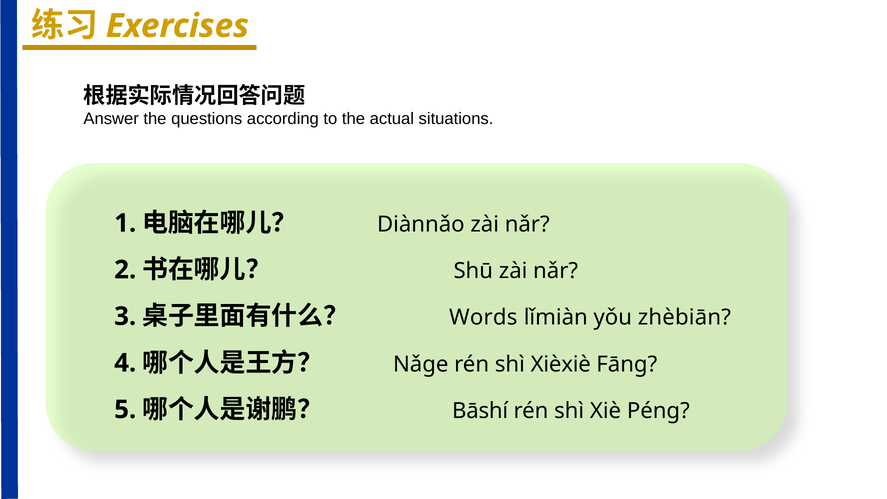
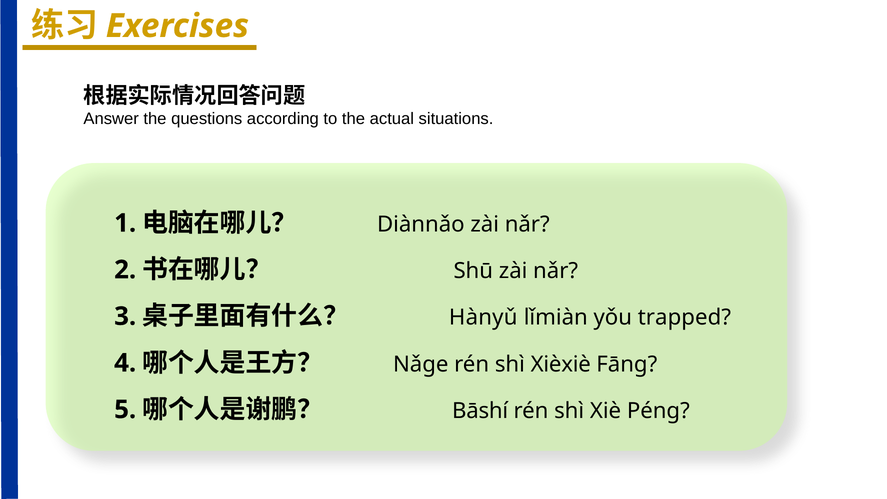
Words: Words -> Hànyǔ
zhèbiān: zhèbiān -> trapped
